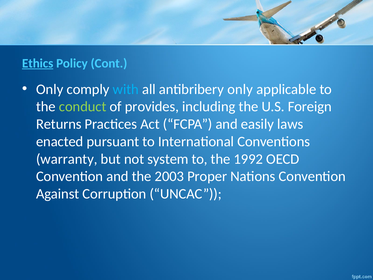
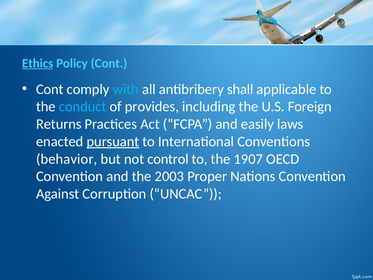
Only at (50, 89): Only -> Cont
antibribery only: only -> shall
conduct colour: light green -> light blue
pursuant underline: none -> present
warranty: warranty -> behavior
system: system -> control
1992: 1992 -> 1907
